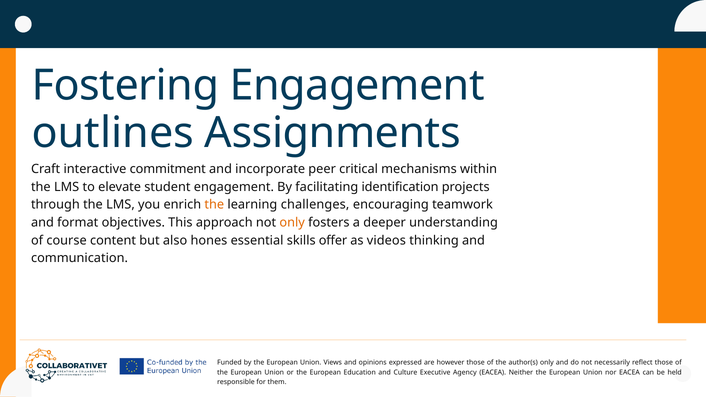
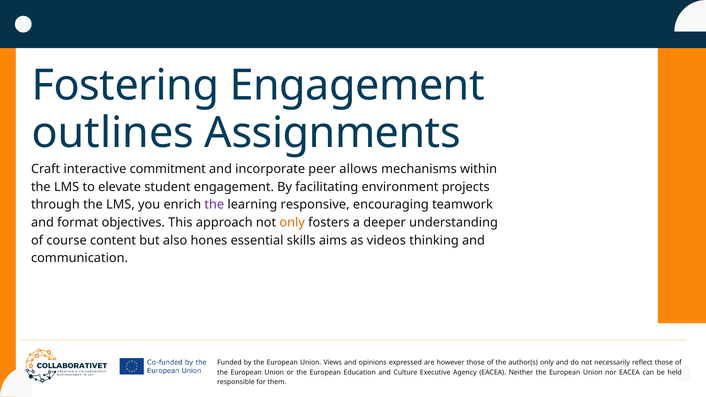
critical: critical -> allows
identification: identification -> environment
the at (214, 205) colour: orange -> purple
challenges: challenges -> responsive
offer: offer -> aims
